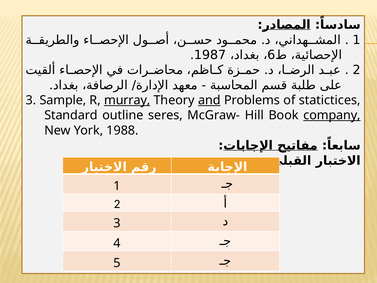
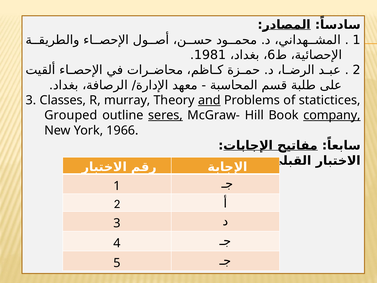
1987: 1987 -> 1981
Sample: Sample -> Classes
murray underline: present -> none
Standard: Standard -> Grouped
seres underline: none -> present
1988: 1988 -> 1966
